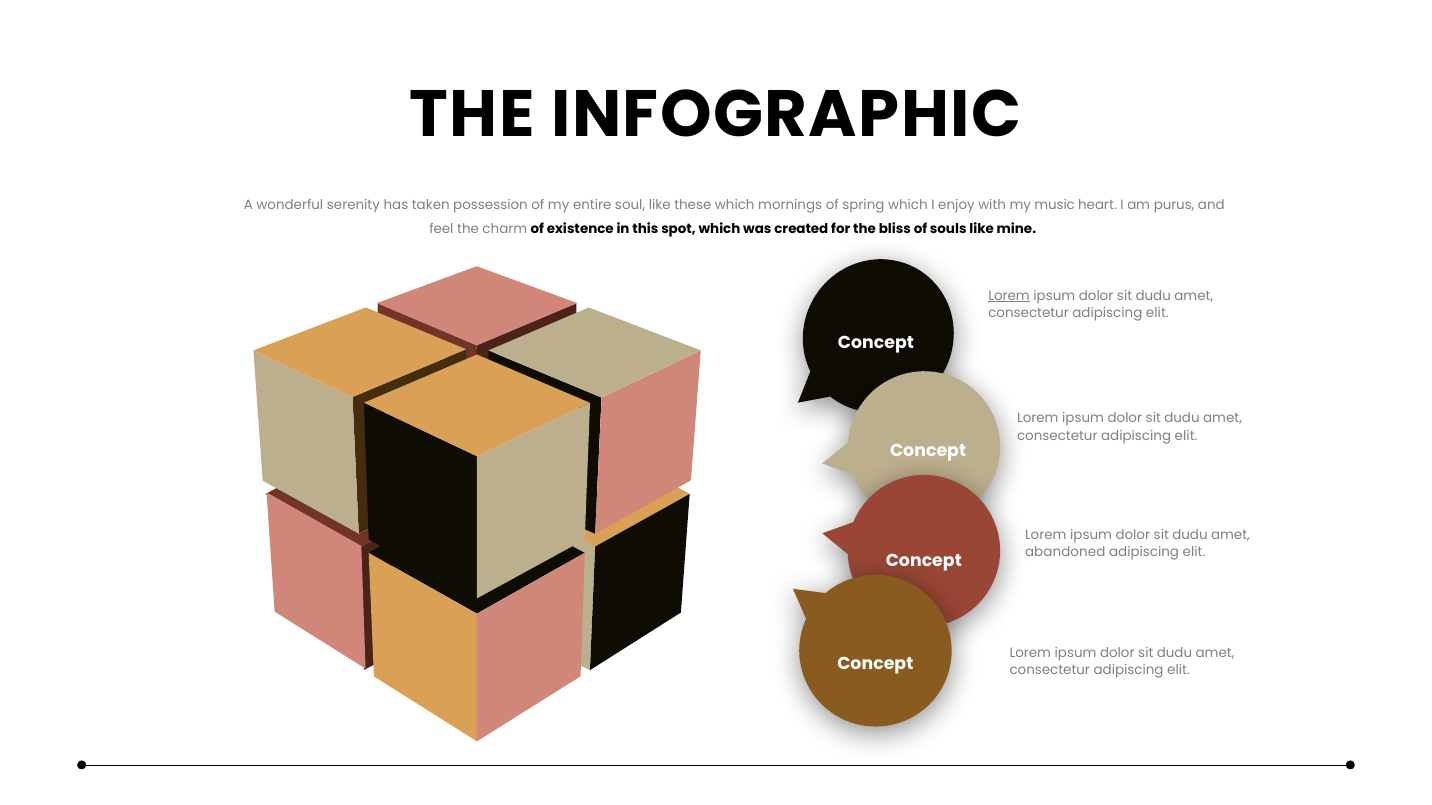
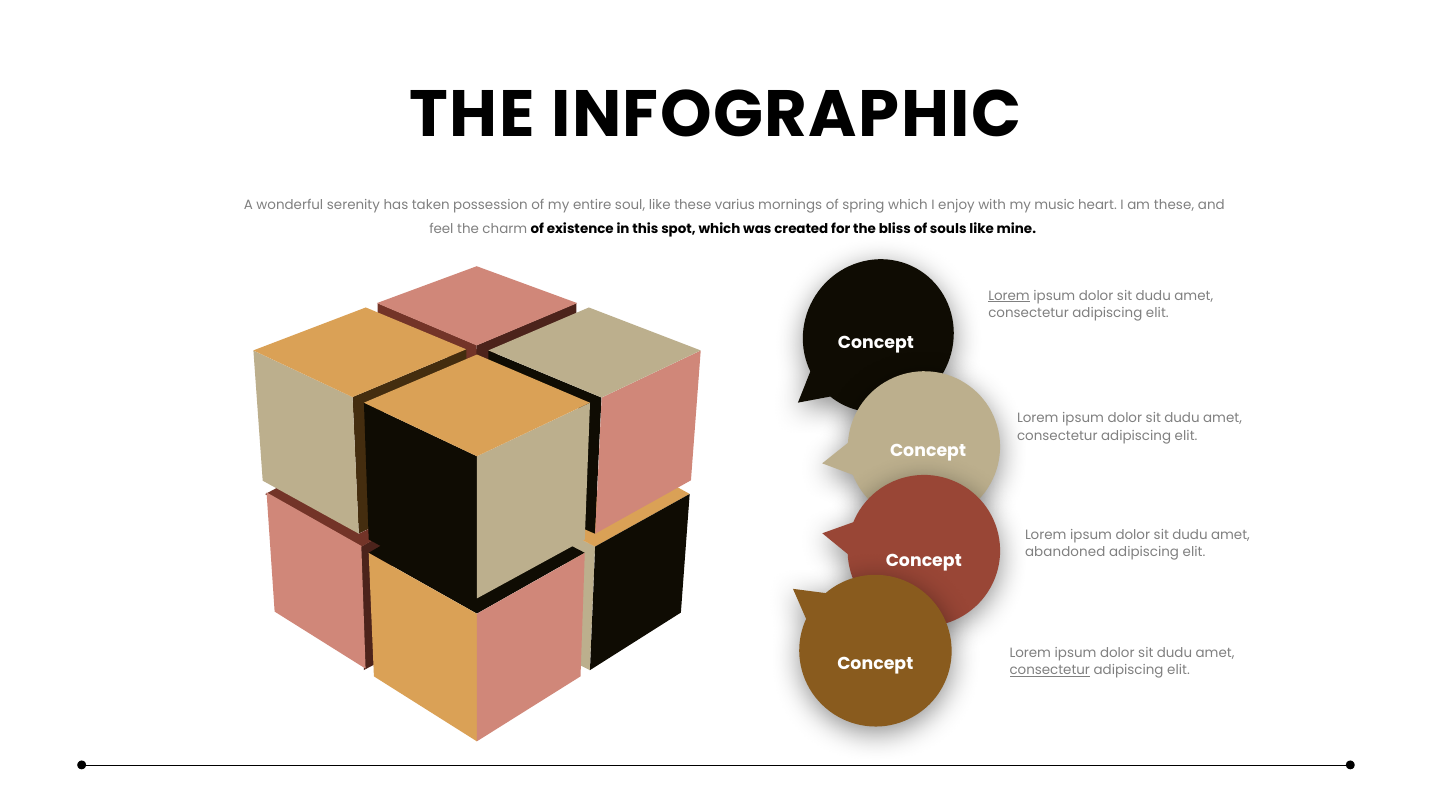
these which: which -> varius
am purus: purus -> these
consectetur at (1050, 671) underline: none -> present
